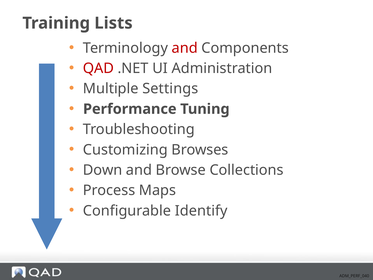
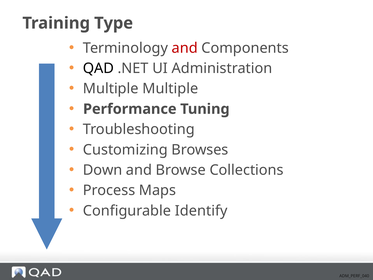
Lists: Lists -> Type
QAD colour: red -> black
Multiple Settings: Settings -> Multiple
